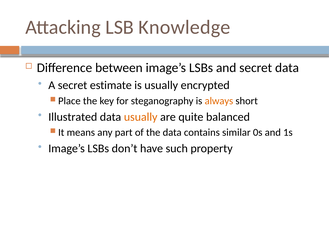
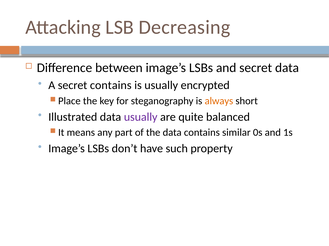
Knowledge: Knowledge -> Decreasing
secret estimate: estimate -> contains
usually at (141, 117) colour: orange -> purple
